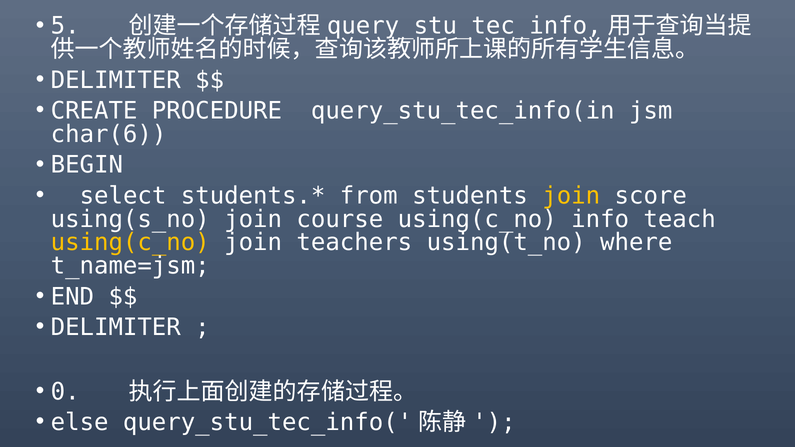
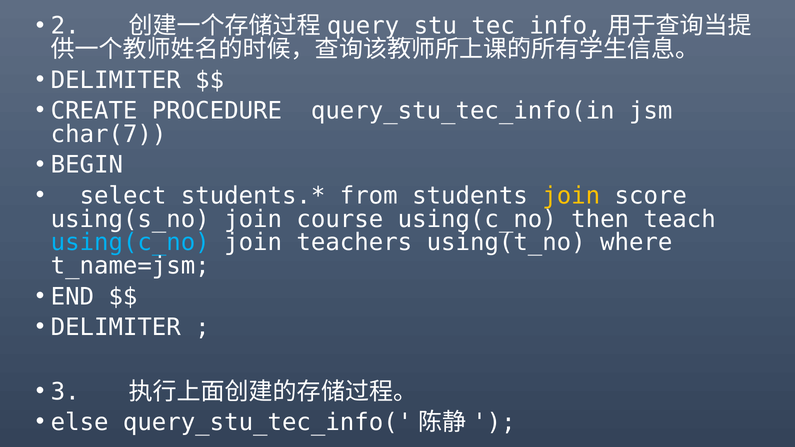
5: 5 -> 2
char(6: char(6 -> char(7
info: info -> then
using(c_no at (130, 243) colour: yellow -> light blue
0: 0 -> 3
